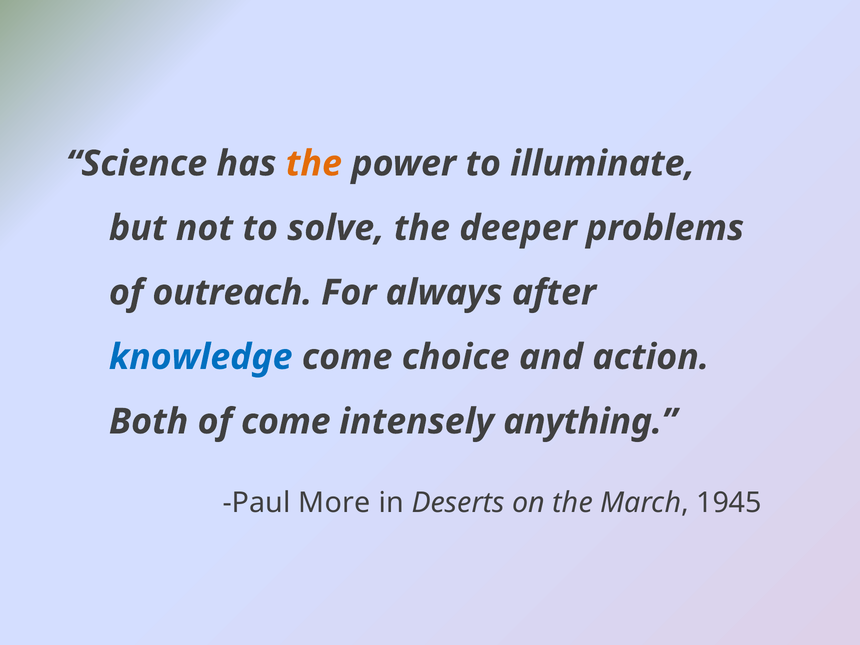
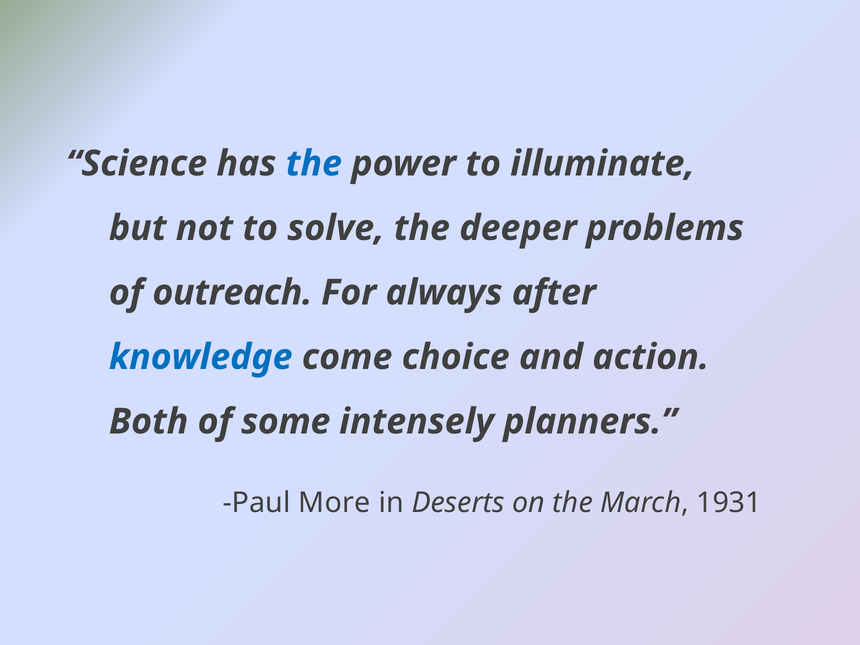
the at (314, 164) colour: orange -> blue
of come: come -> some
anything: anything -> planners
1945: 1945 -> 1931
